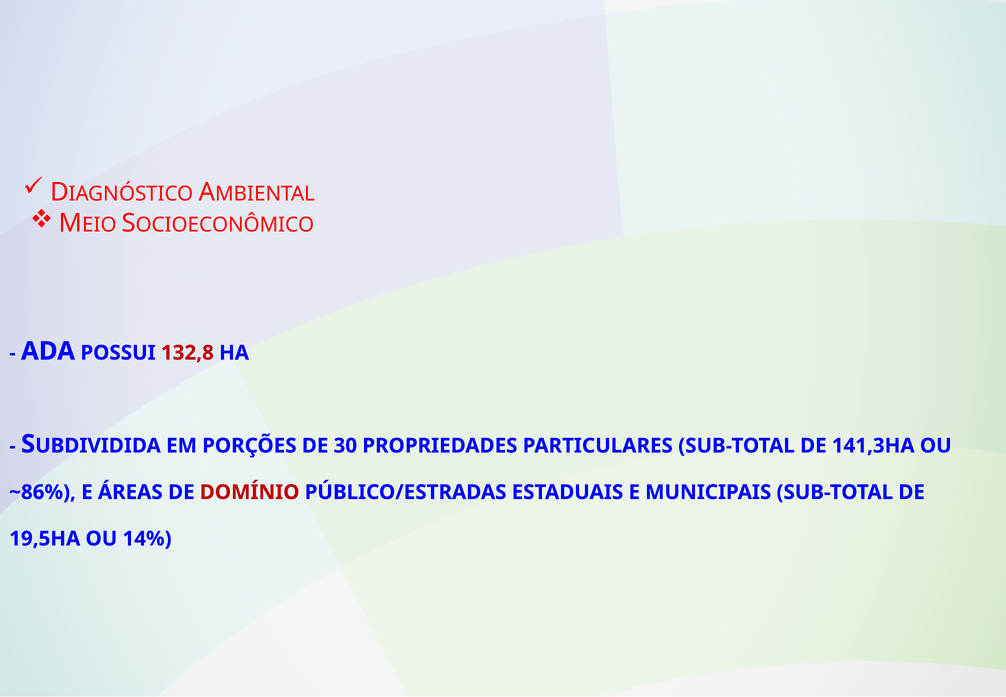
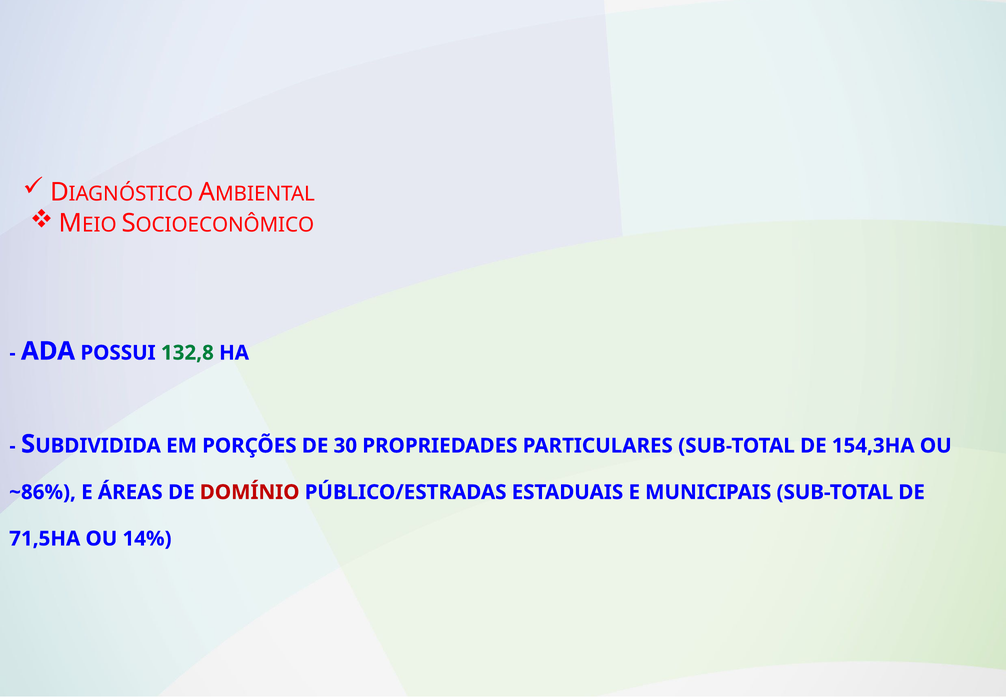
132,8 colour: red -> green
141,3HA: 141,3HA -> 154,3HA
19,5HA: 19,5HA -> 71,5HA
